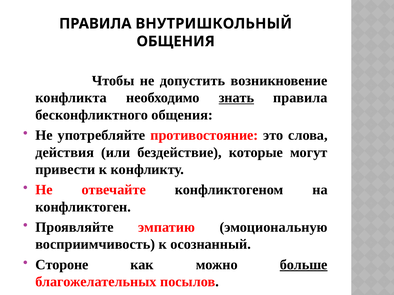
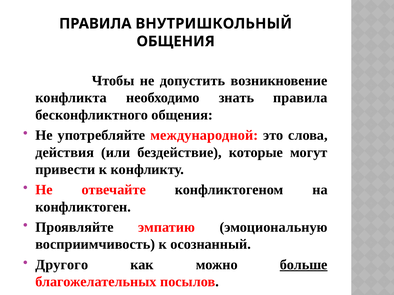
знать underline: present -> none
противостояние: противостояние -> международной
Стороне: Стороне -> Другого
